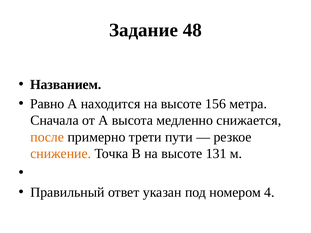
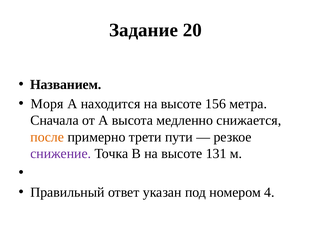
48: 48 -> 20
Равно: Равно -> Моря
снижение colour: orange -> purple
